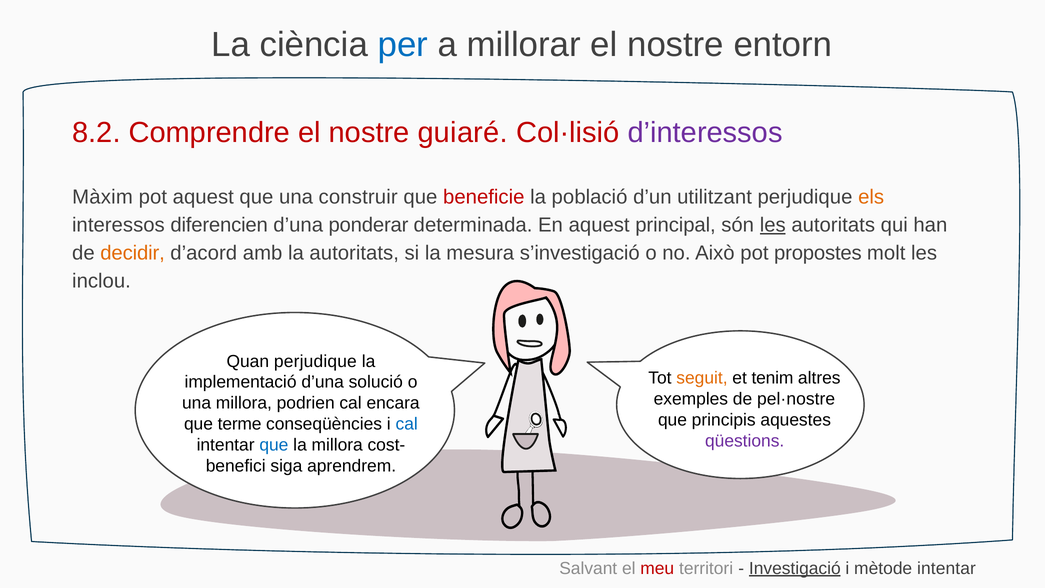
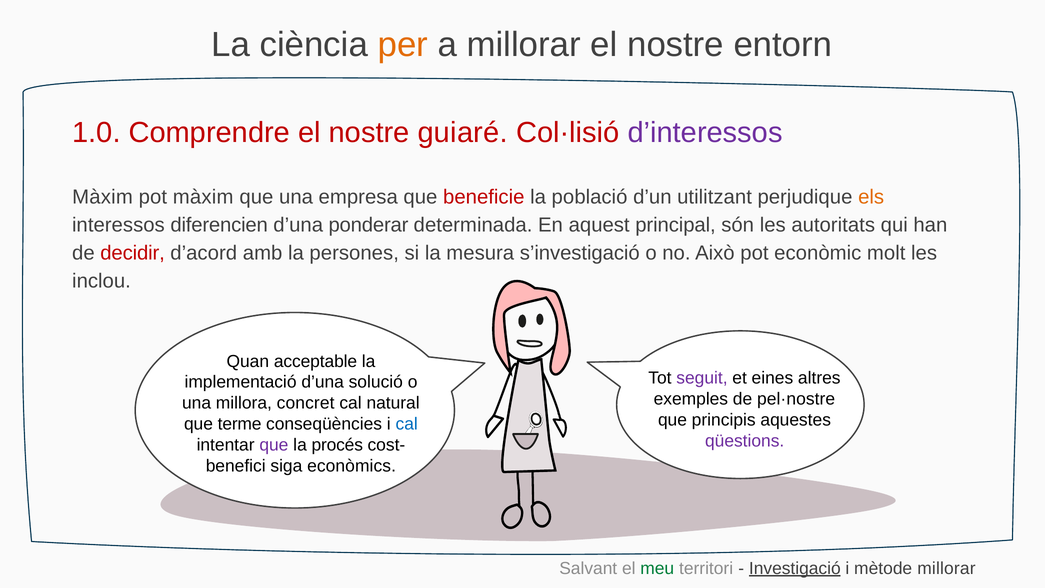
per colour: blue -> orange
8.2: 8.2 -> 1.0
pot aquest: aquest -> màxim
construir: construir -> empresa
les at (773, 225) underline: present -> none
decidir colour: orange -> red
la autoritats: autoritats -> persones
propostes: propostes -> econòmic
Quan perjudique: perjudique -> acceptable
seguit colour: orange -> purple
tenim: tenim -> eines
podrien: podrien -> concret
encara: encara -> natural
que at (274, 445) colour: blue -> purple
la millora: millora -> procés
aprendrem: aprendrem -> econòmics
meu colour: red -> green
mètode intentar: intentar -> millorar
